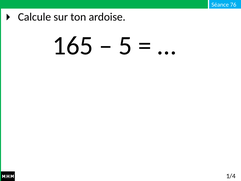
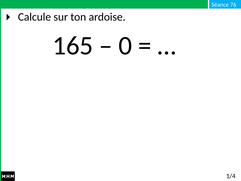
5: 5 -> 0
